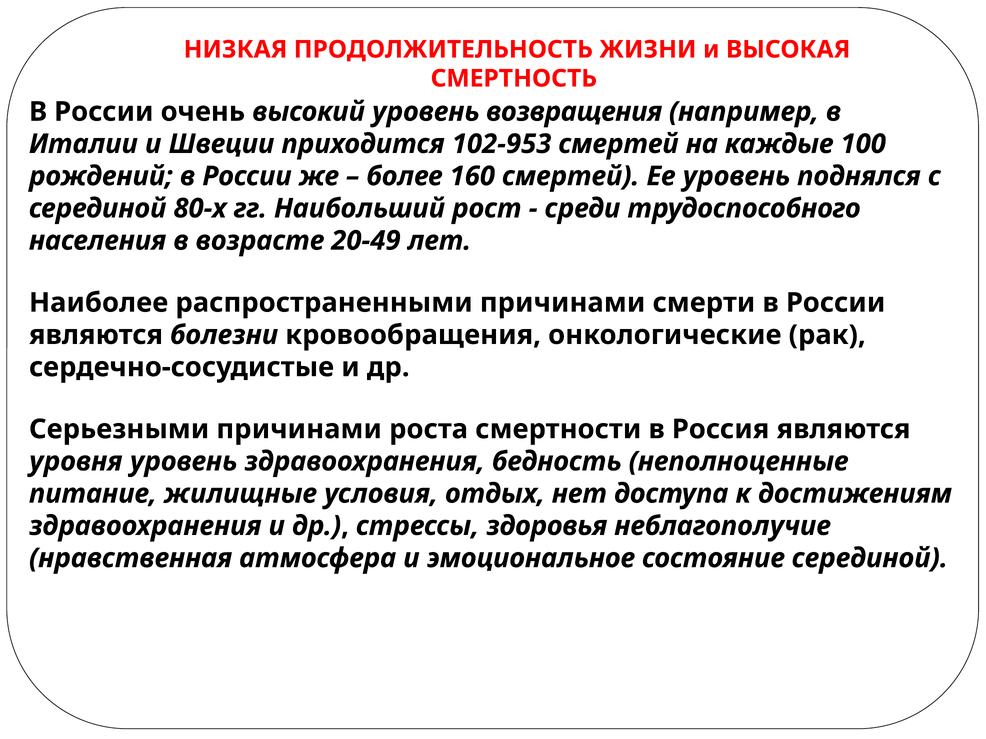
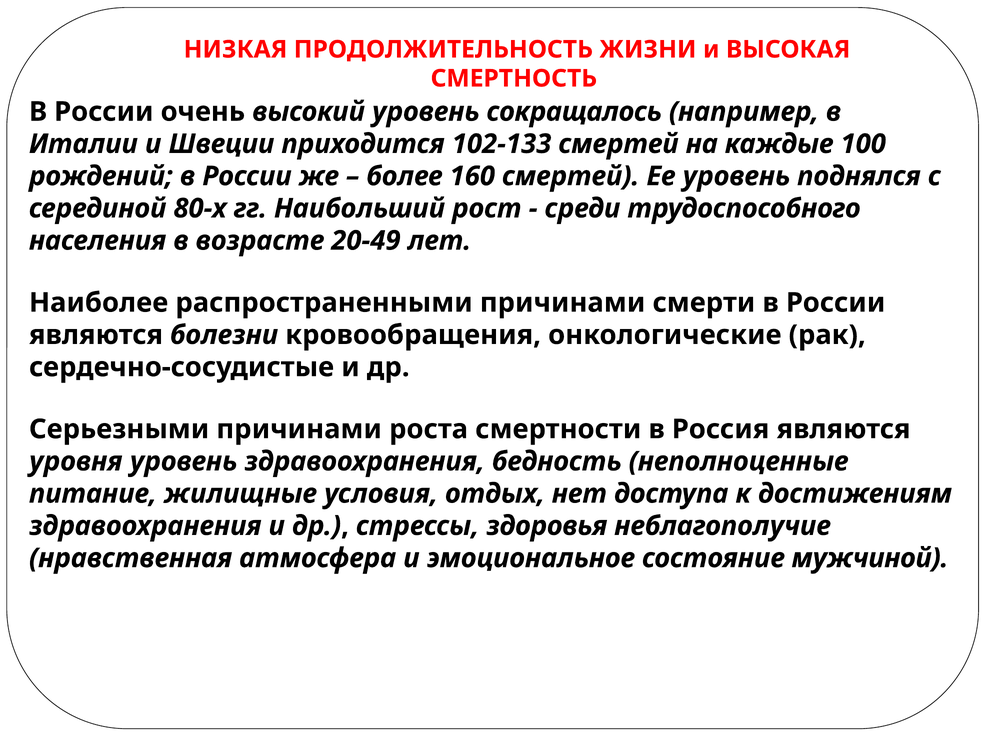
возвращения: возвращения -> сокращалось
102-953: 102-953 -> 102-133
состояние серединой: серединой -> мужчиной
